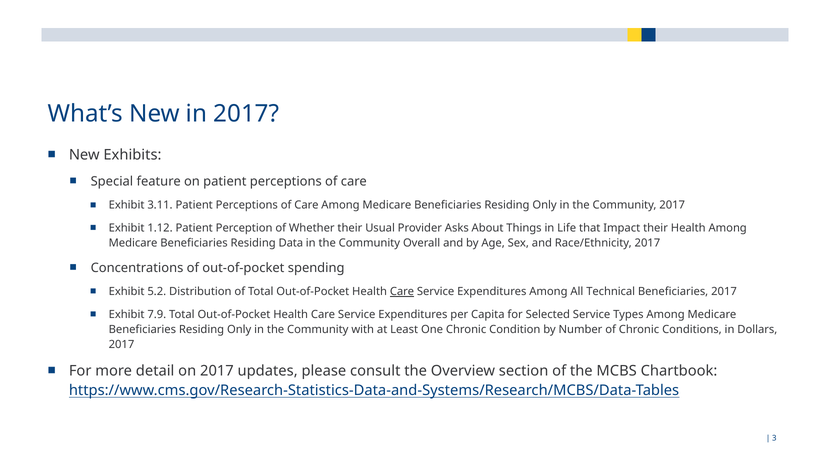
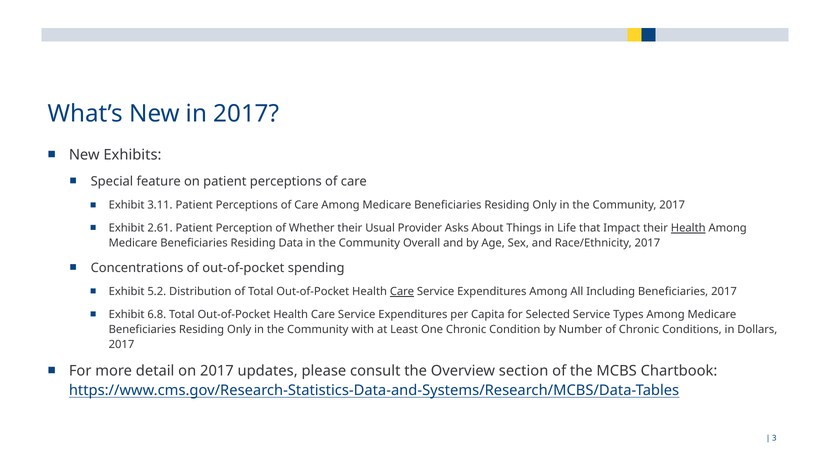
1.12: 1.12 -> 2.61
Health at (688, 228) underline: none -> present
Technical: Technical -> Including
7.9: 7.9 -> 6.8
